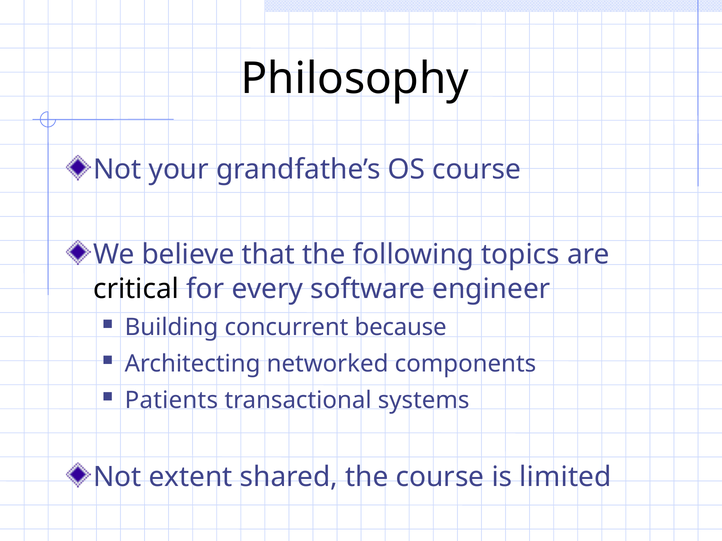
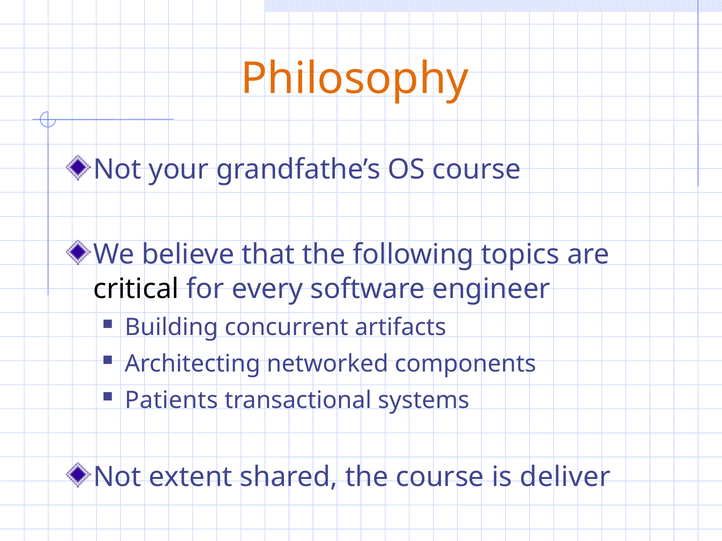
Philosophy colour: black -> orange
because: because -> artifacts
limited: limited -> deliver
